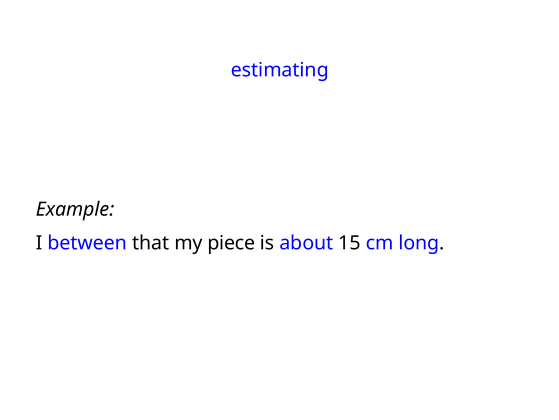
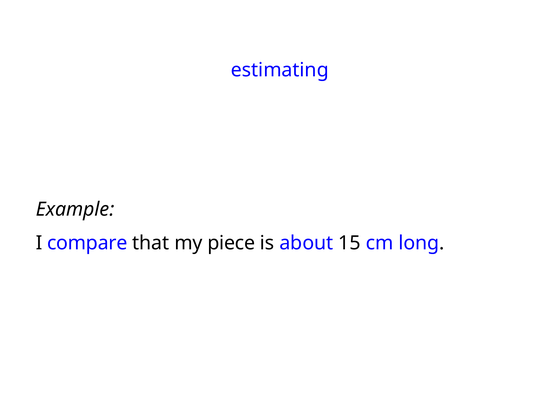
between: between -> compare
